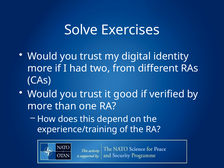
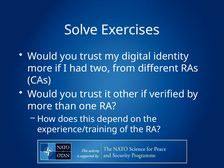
good: good -> other
